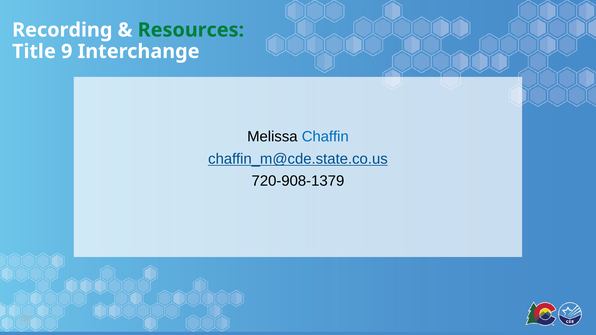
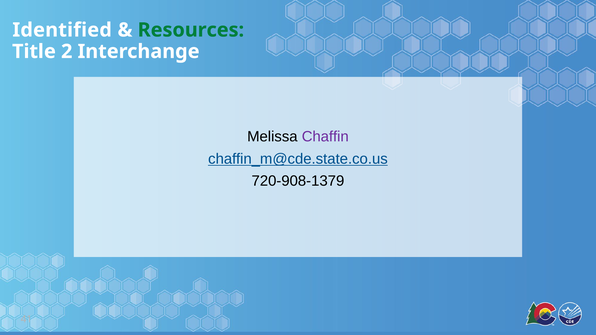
Recording: Recording -> Identified
9: 9 -> 2
Chaffin colour: blue -> purple
